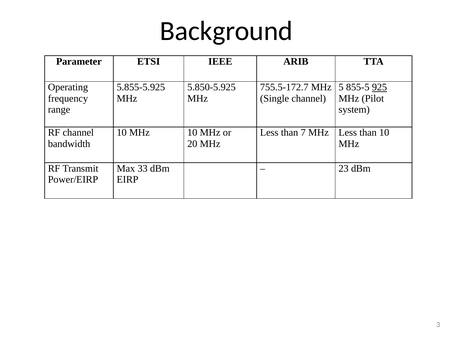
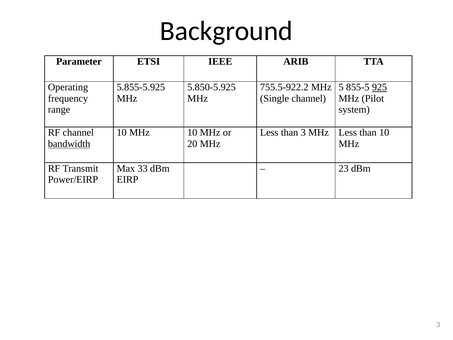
755.5-172.7: 755.5-172.7 -> 755.5-922.2
than 7: 7 -> 3
bandwidth underline: none -> present
